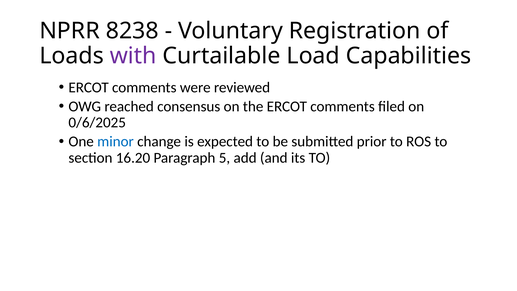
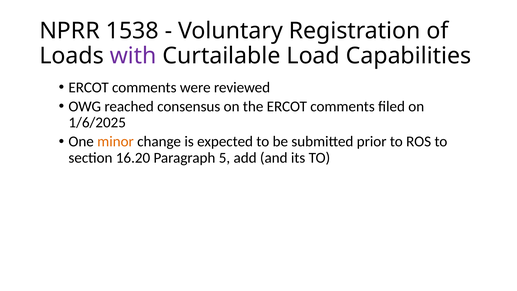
8238: 8238 -> 1538
0/6/2025: 0/6/2025 -> 1/6/2025
minor colour: blue -> orange
